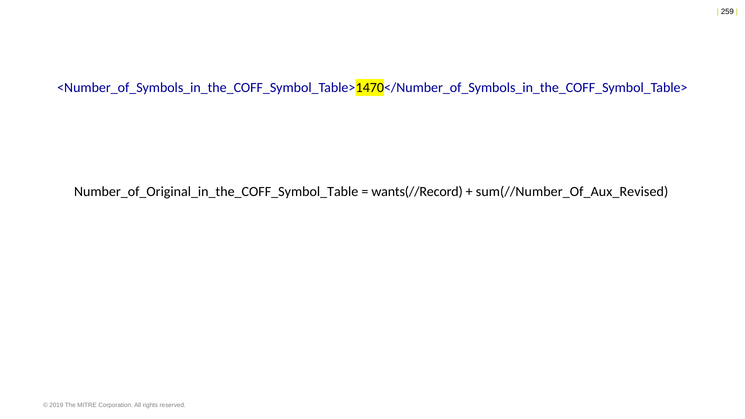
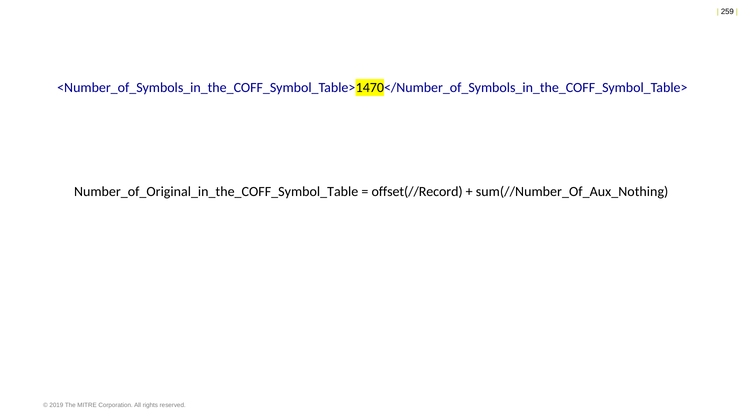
wants(//Record: wants(//Record -> offset(//Record
sum(//Number_Of_Aux_Revised: sum(//Number_Of_Aux_Revised -> sum(//Number_Of_Aux_Nothing
